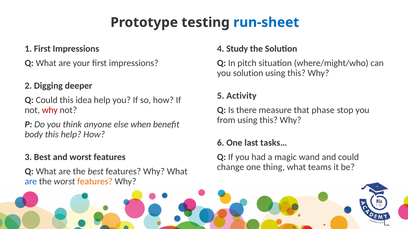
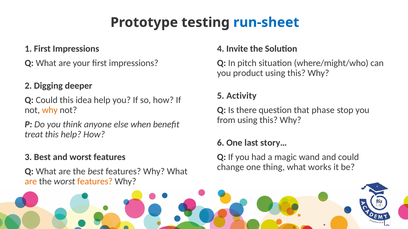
Study: Study -> Invite
you solution: solution -> product
measure: measure -> question
why at (50, 110) colour: red -> orange
body: body -> treat
tasks…: tasks… -> story…
teams: teams -> works
are at (31, 182) colour: blue -> orange
